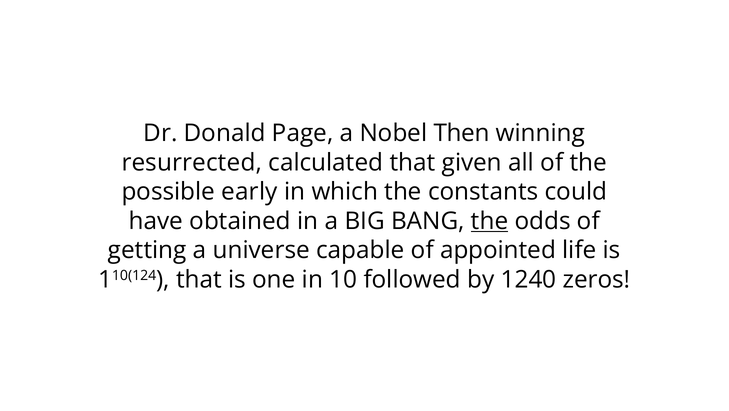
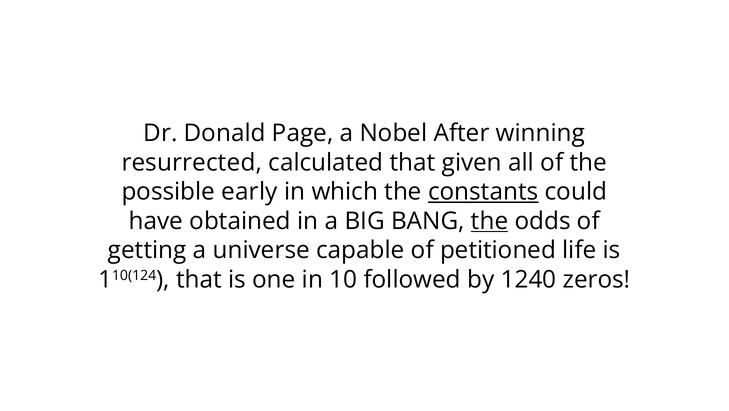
Then: Then -> After
constants underline: none -> present
appointed: appointed -> petitioned
